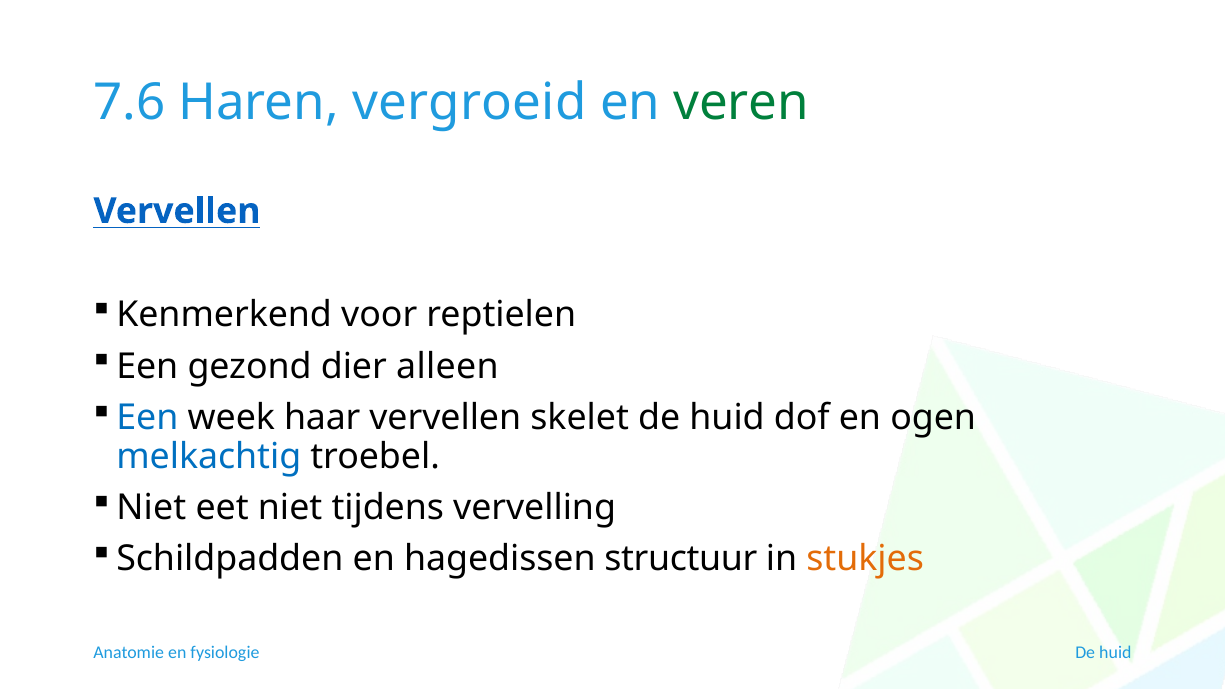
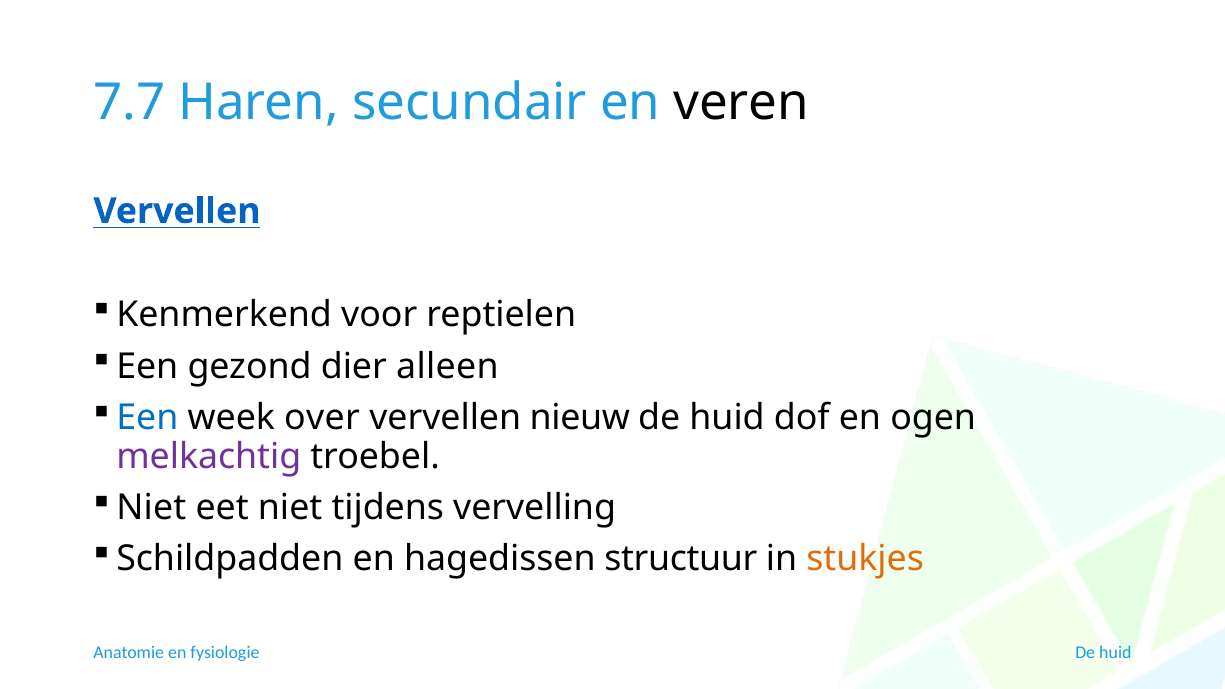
7.6: 7.6 -> 7.7
vergroeid: vergroeid -> secundair
veren colour: green -> black
haar: haar -> over
skelet: skelet -> nieuw
melkachtig colour: blue -> purple
